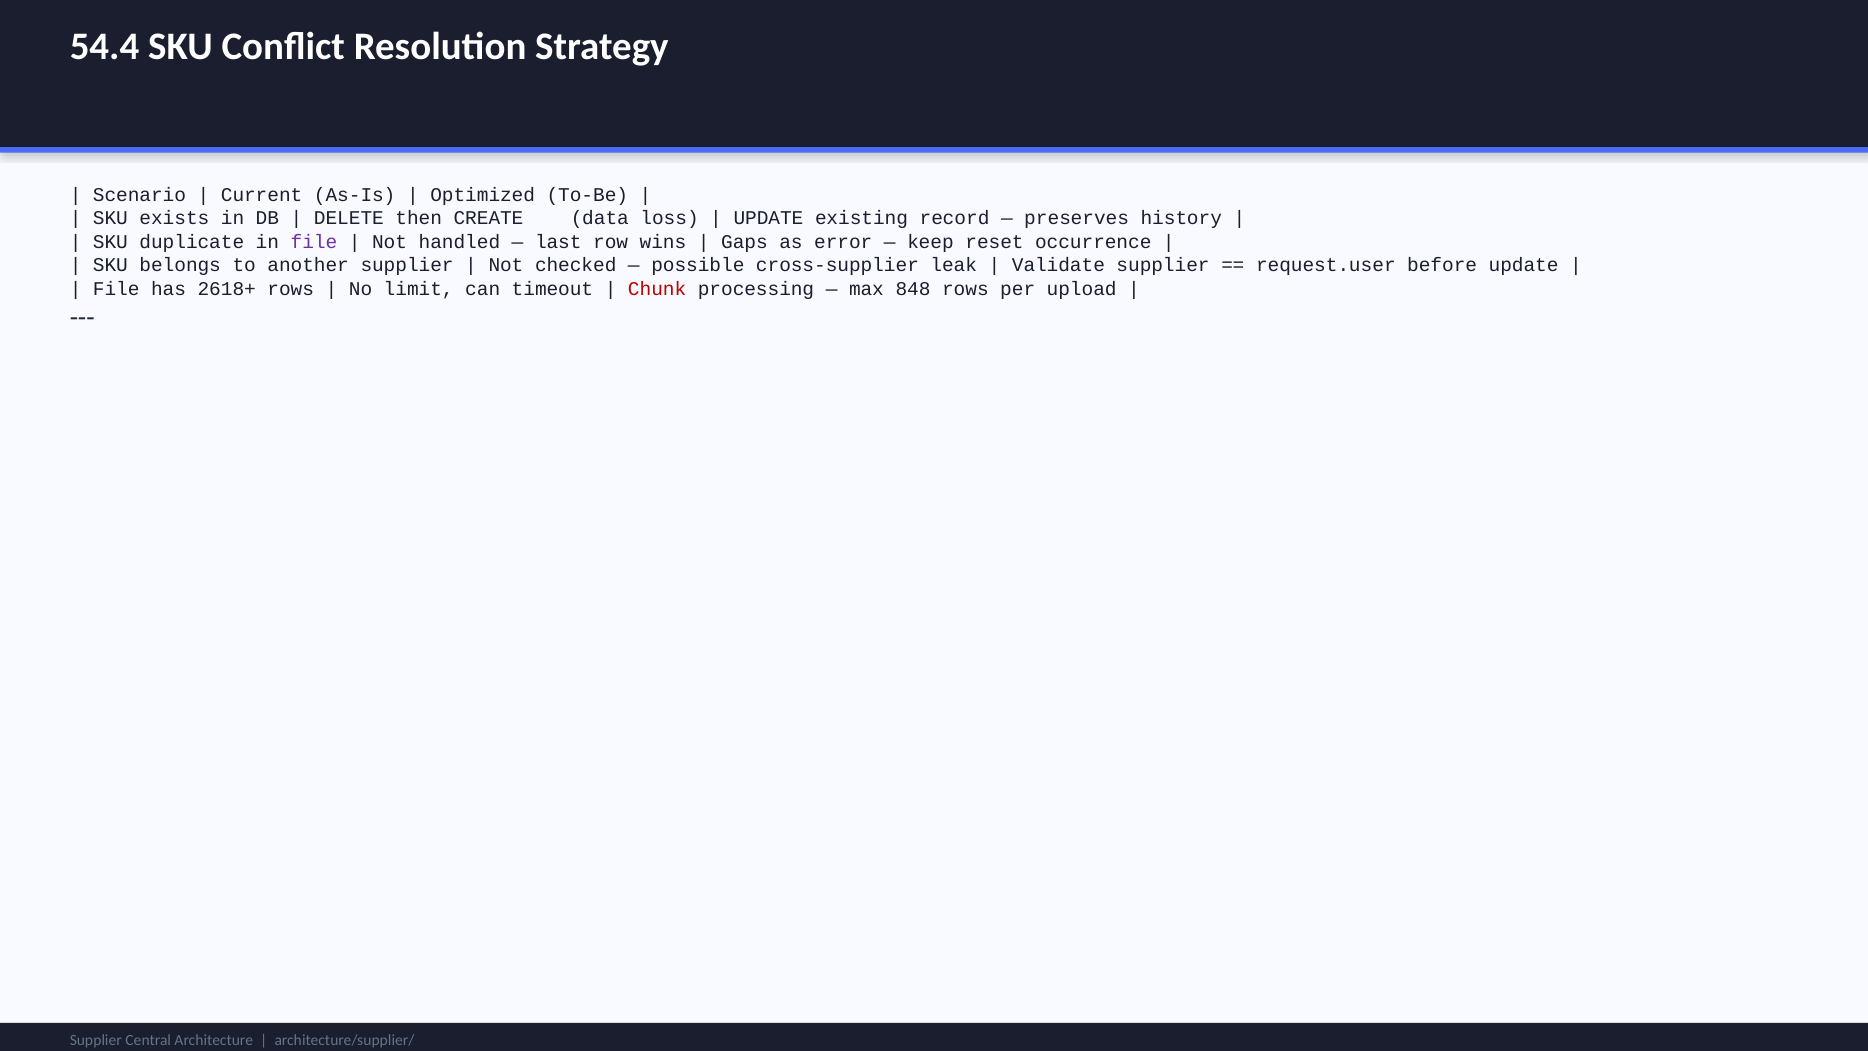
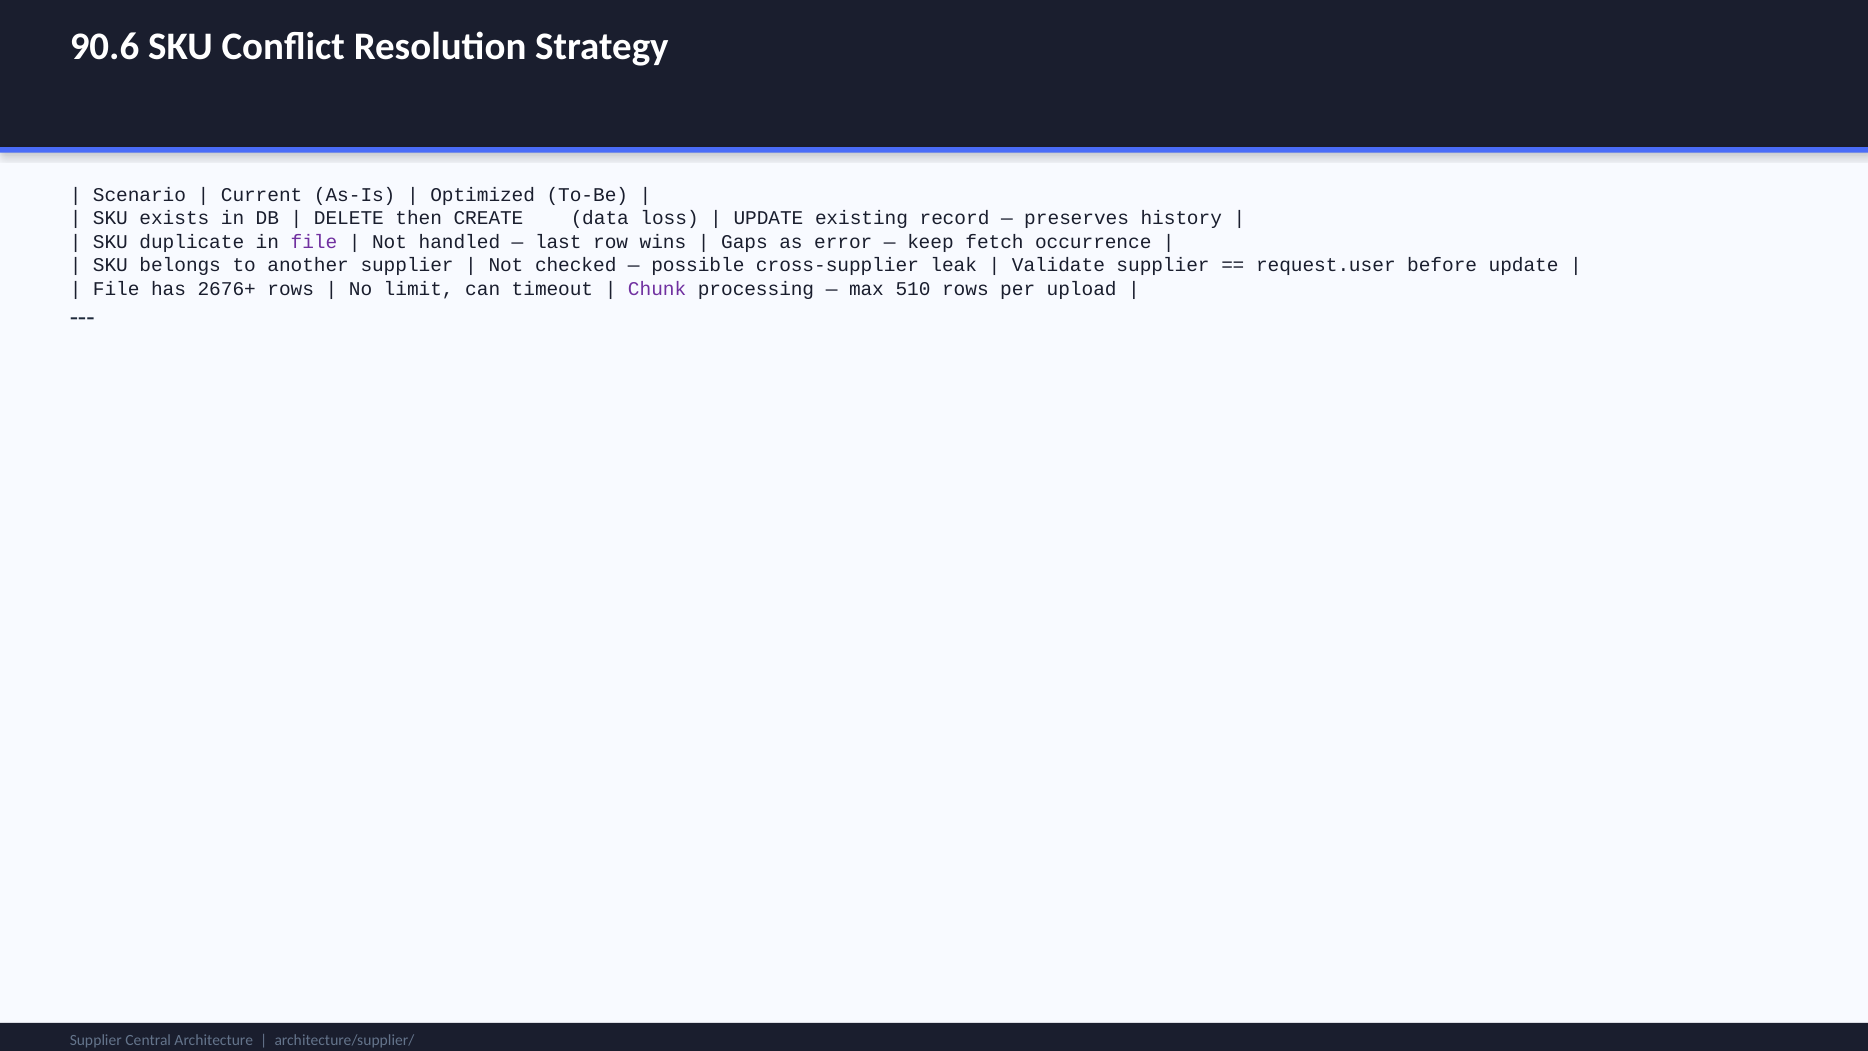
54.4: 54.4 -> 90.6
reset: reset -> fetch
2618+: 2618+ -> 2676+
Chunk colour: red -> purple
848: 848 -> 510
